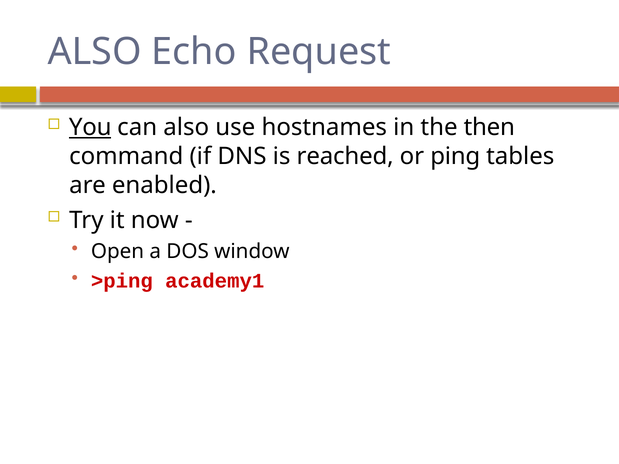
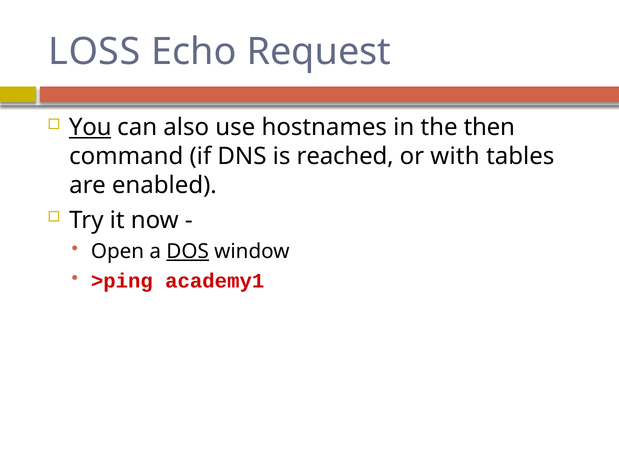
ALSO at (95, 52): ALSO -> LOSS
ping: ping -> with
DOS underline: none -> present
